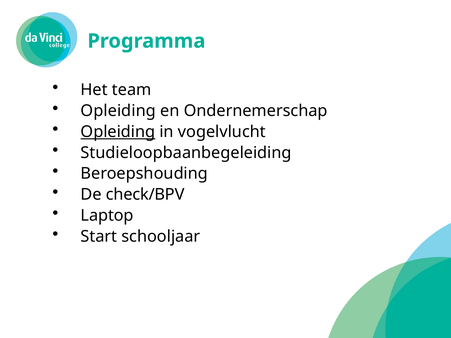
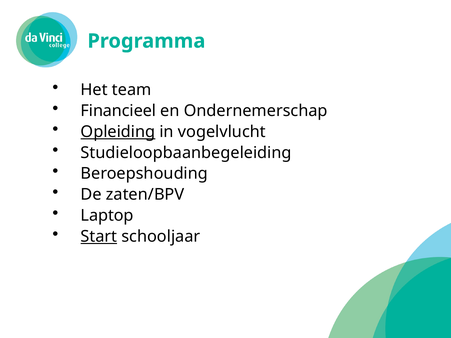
Opleiding at (118, 111): Opleiding -> Financieel
check/BPV: check/BPV -> zaten/BPV
Start underline: none -> present
